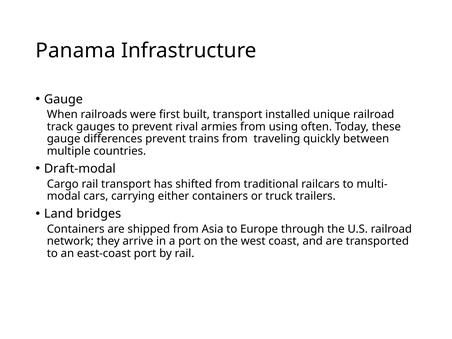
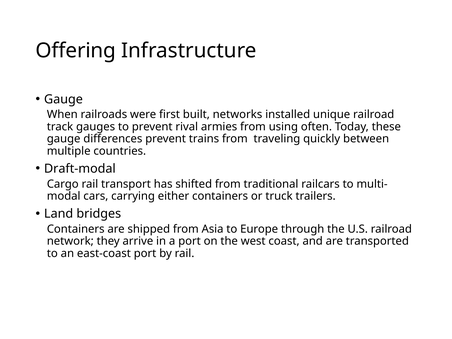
Panama: Panama -> Offering
built transport: transport -> networks
